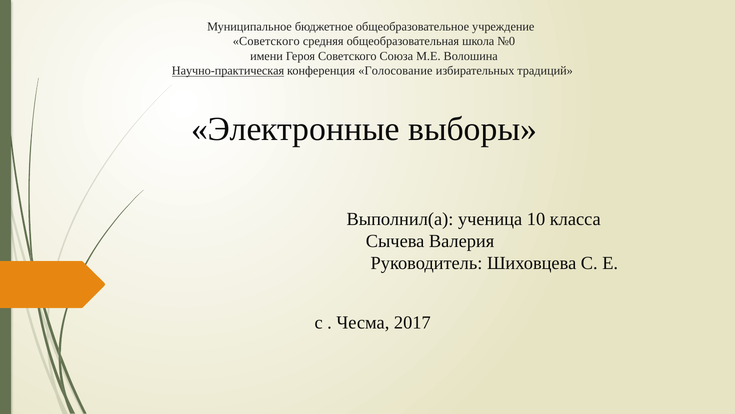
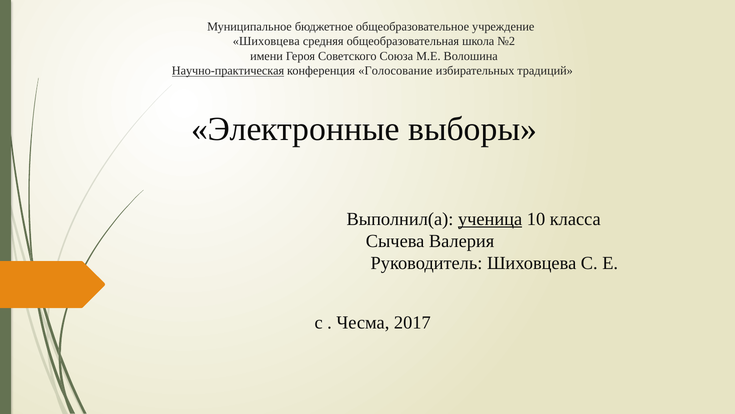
Советского at (266, 41): Советского -> Шиховцева
№0: №0 -> №2
ученица underline: none -> present
